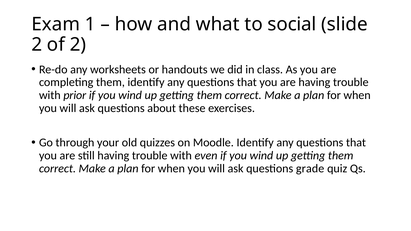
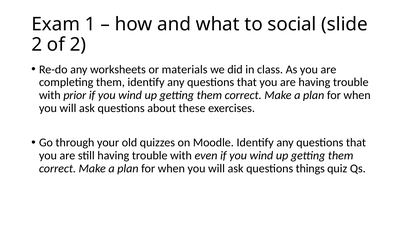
handouts: handouts -> materials
grade: grade -> things
